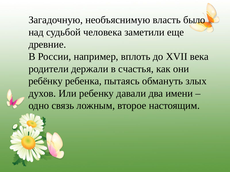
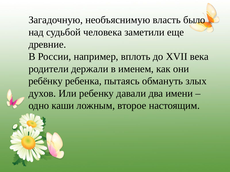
счастья: счастья -> именем
связь: связь -> каши
